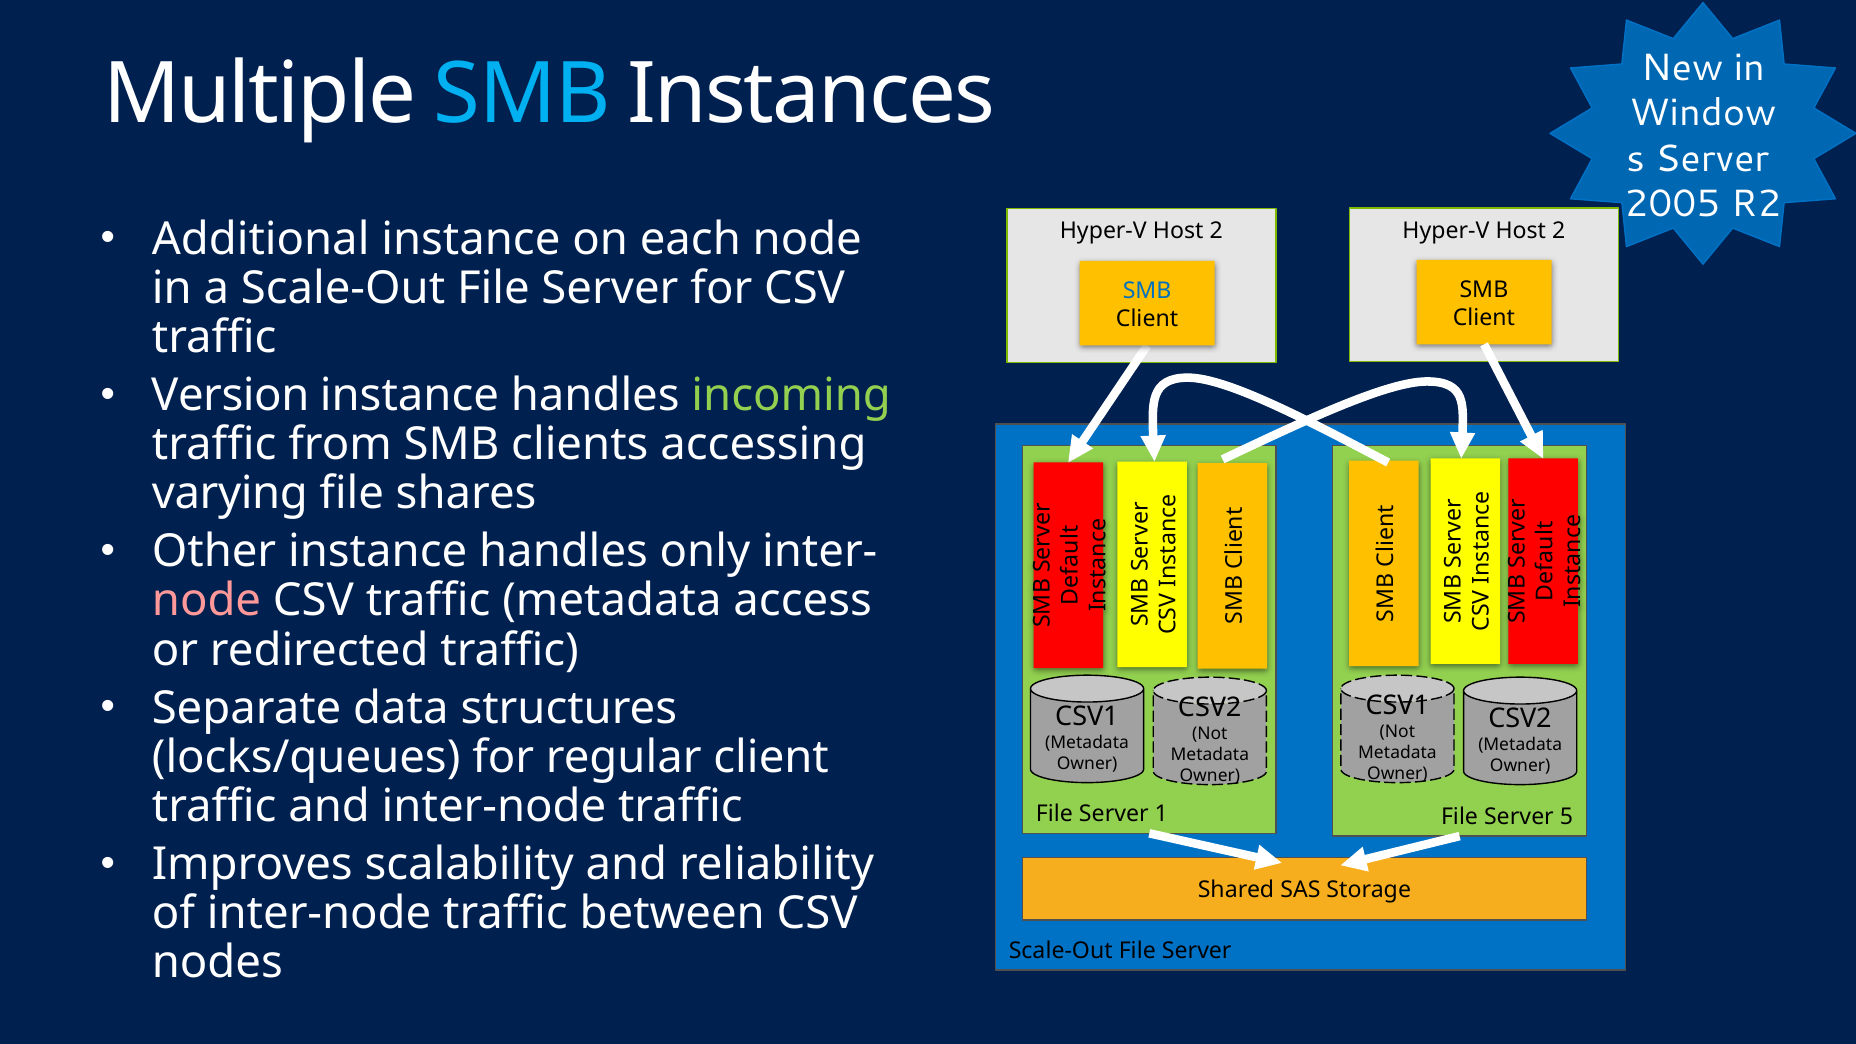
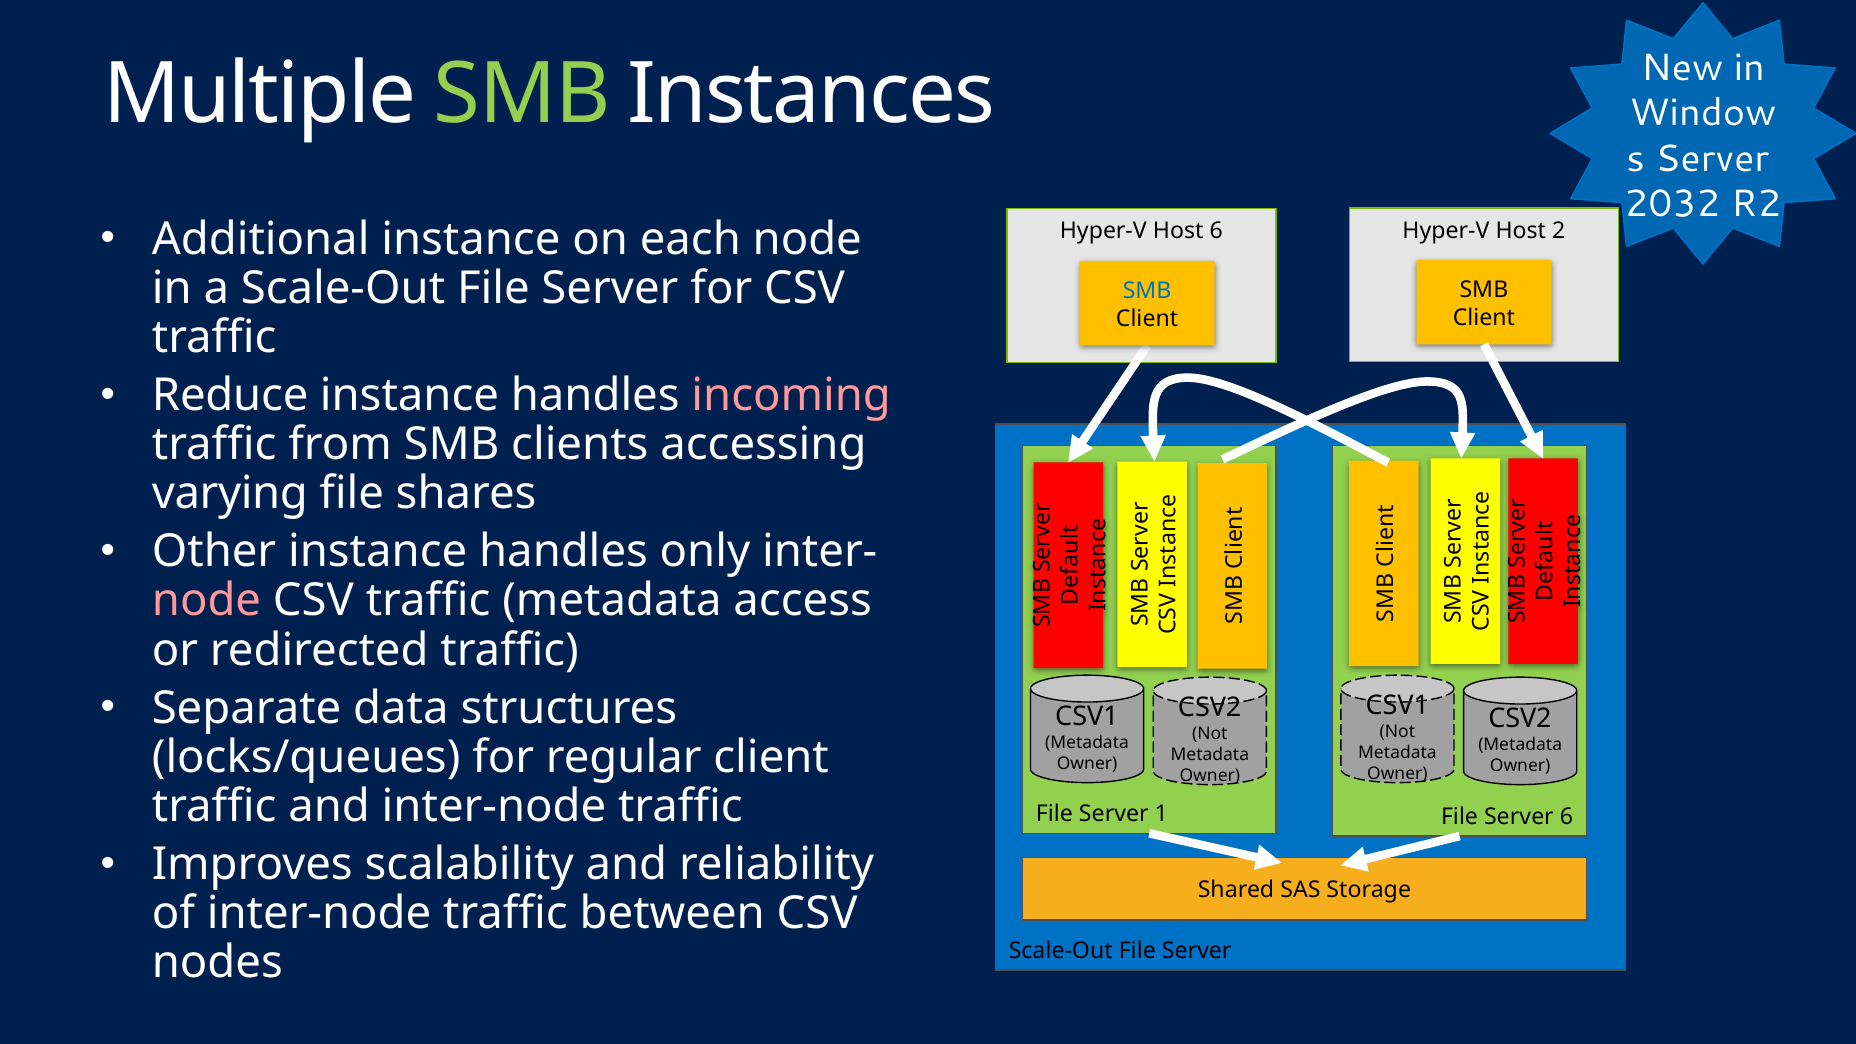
SMB at (522, 94) colour: light blue -> light green
2005: 2005 -> 2032
2 at (1216, 231): 2 -> 6
Version: Version -> Reduce
incoming colour: light green -> pink
Server 5: 5 -> 6
